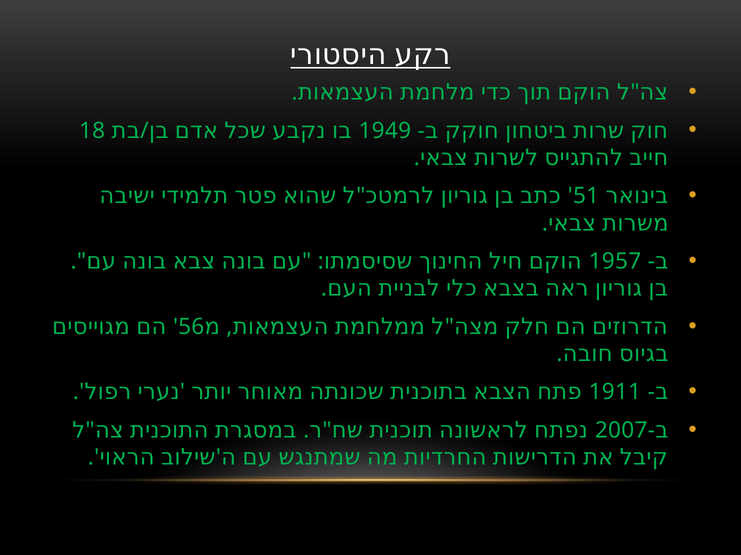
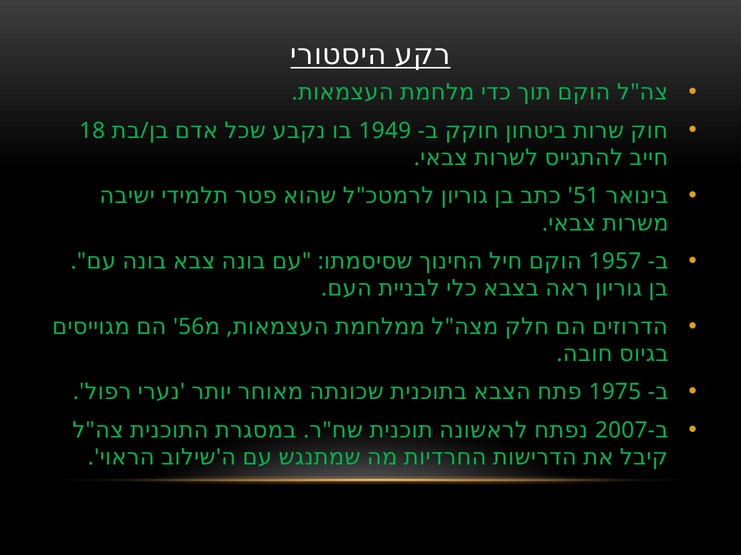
1911: 1911 -> 1975
